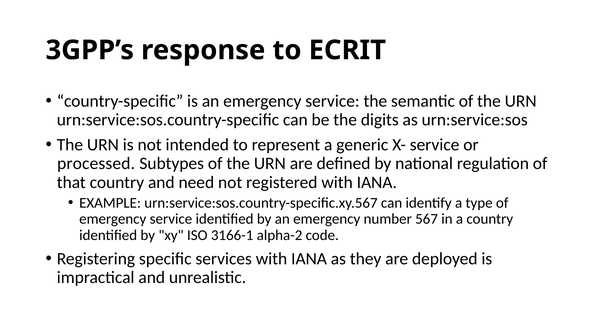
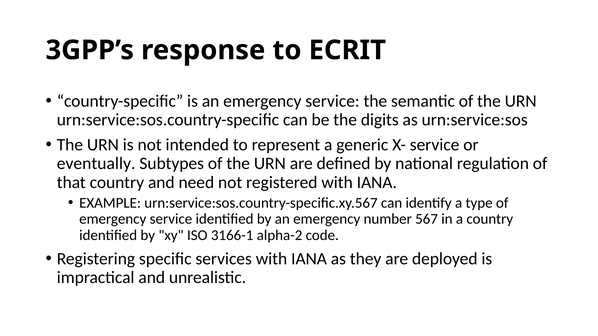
processed: processed -> eventually
